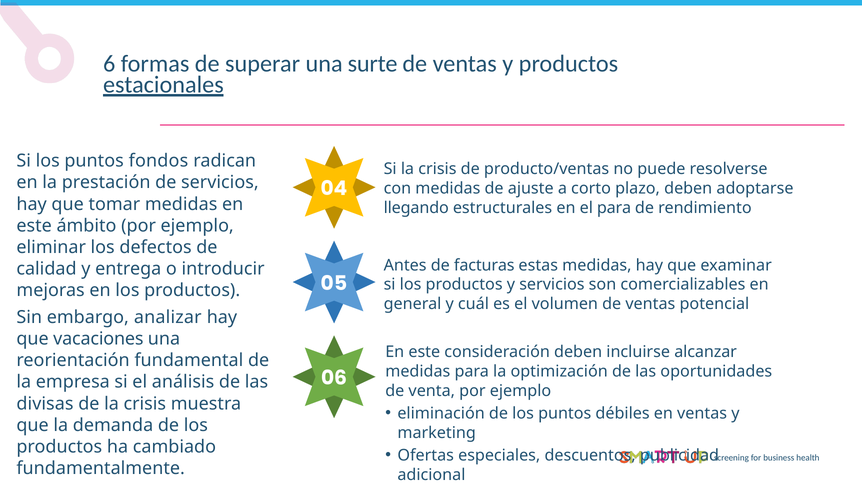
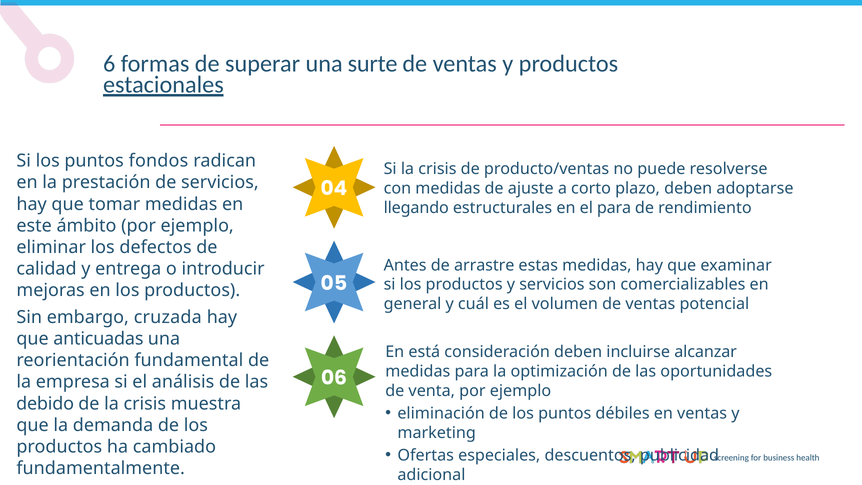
facturas: facturas -> arrastre
analizar: analizar -> cruzada
vacaciones: vacaciones -> anticuadas
este at (424, 352): este -> está
divisas: divisas -> debido
